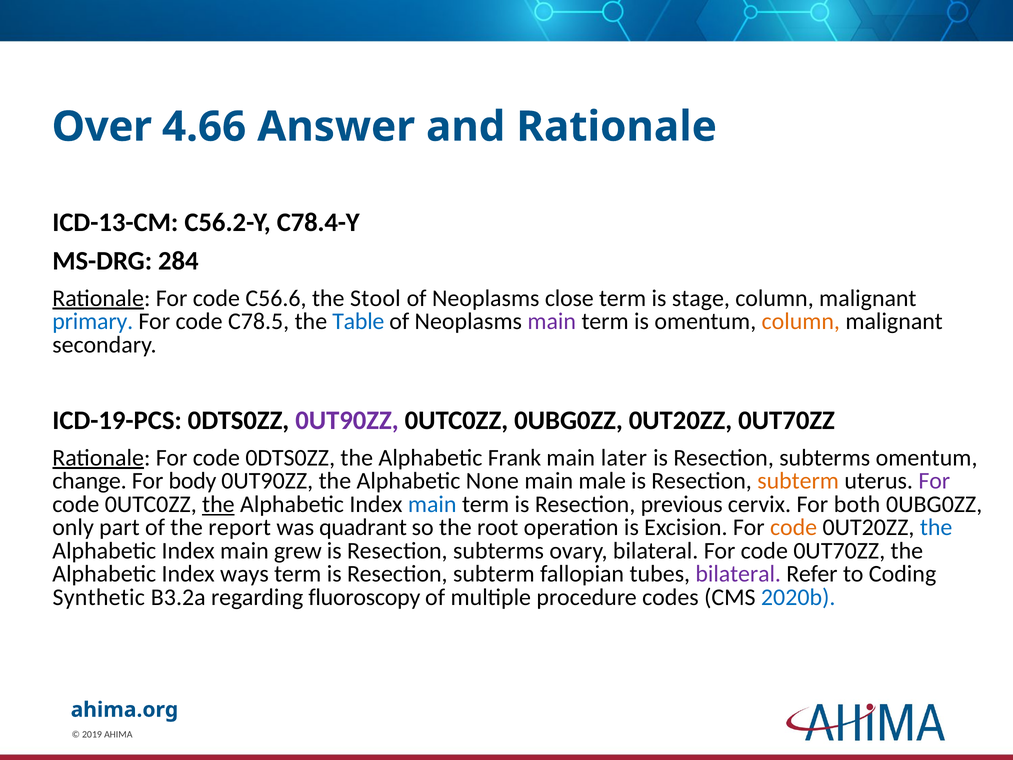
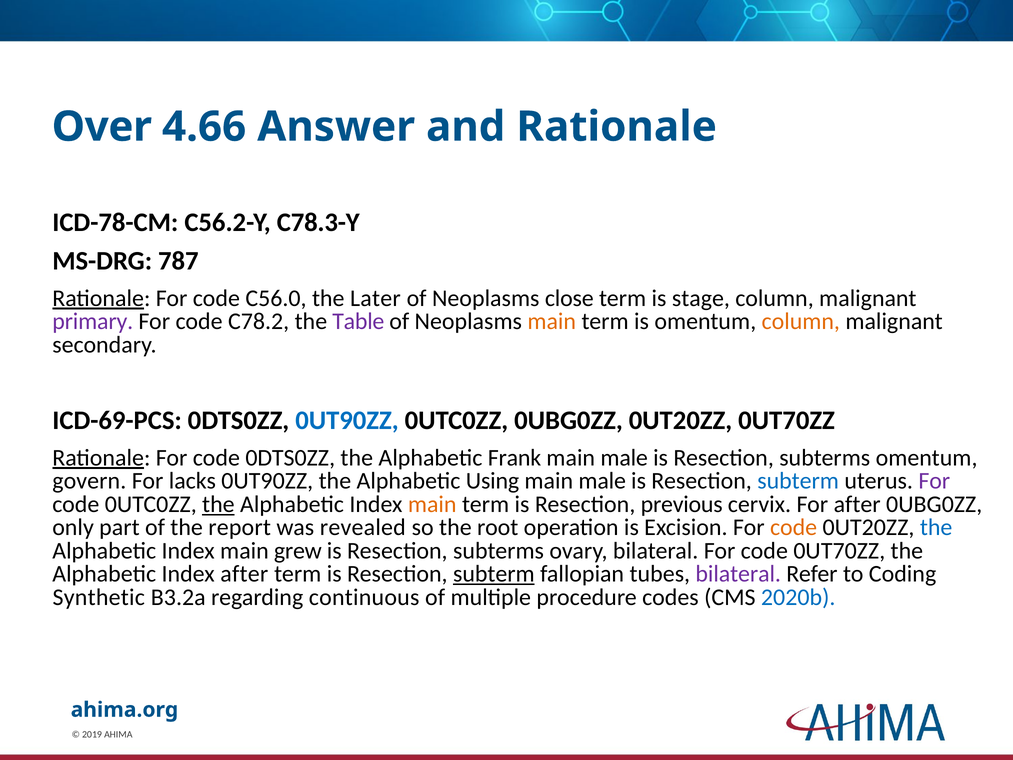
ICD-13-CM: ICD-13-CM -> ICD-78-CM
C78.4-Y: C78.4-Y -> C78.3-Y
284: 284 -> 787
C56.6: C56.6 -> C56.0
Stool: Stool -> Later
primary colour: blue -> purple
C78.5: C78.5 -> C78.2
Table colour: blue -> purple
main at (552, 321) colour: purple -> orange
ICD-19-PCS: ICD-19-PCS -> ICD-69-PCS
0UT90ZZ at (347, 420) colour: purple -> blue
later at (624, 458): later -> male
change: change -> govern
body: body -> lacks
None: None -> Using
subterm at (798, 481) colour: orange -> blue
main at (432, 504) colour: blue -> orange
For both: both -> after
quadrant: quadrant -> revealed
Index ways: ways -> after
subterm at (494, 574) underline: none -> present
fluoroscopy: fluoroscopy -> continuous
